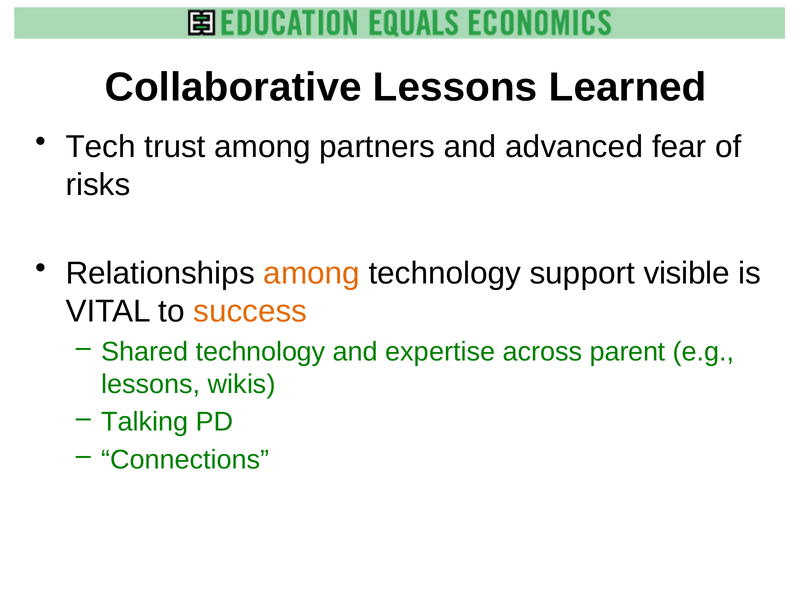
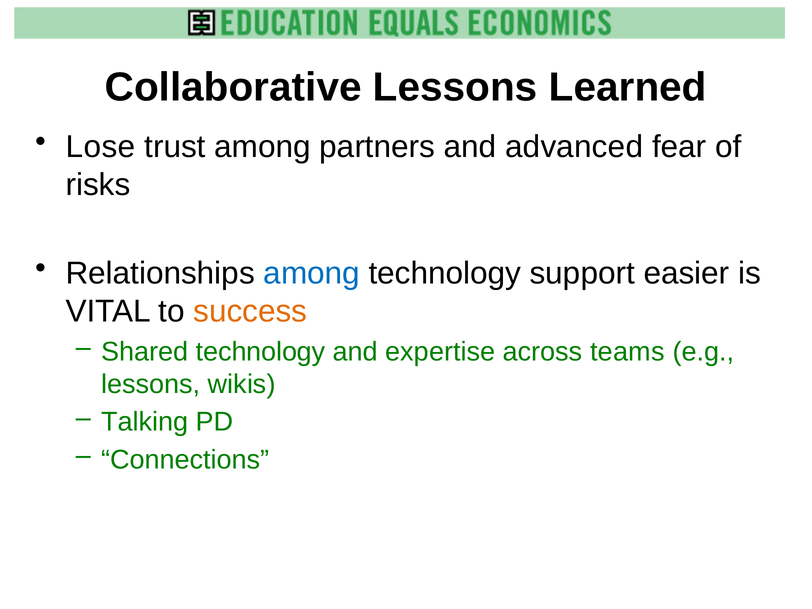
Tech: Tech -> Lose
among at (312, 273) colour: orange -> blue
visible: visible -> easier
parent: parent -> teams
